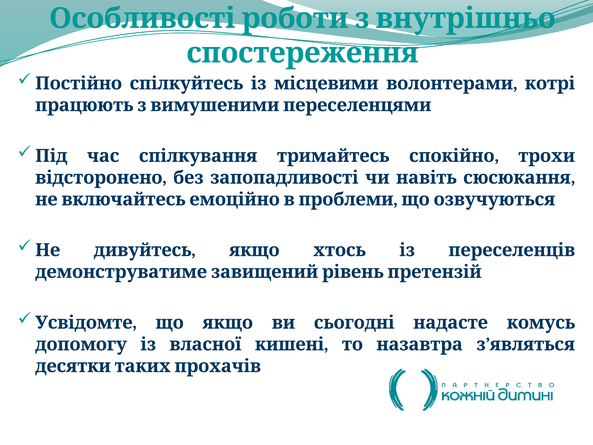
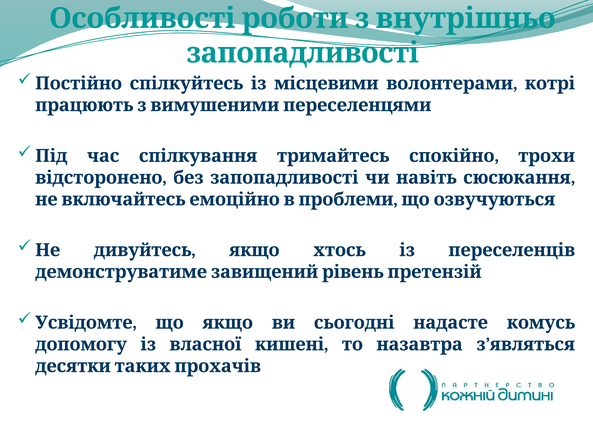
спостереження at (303, 53): спостереження -> запопадливості
